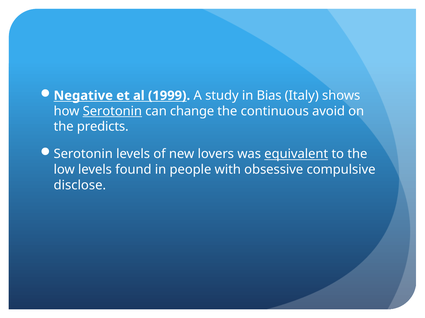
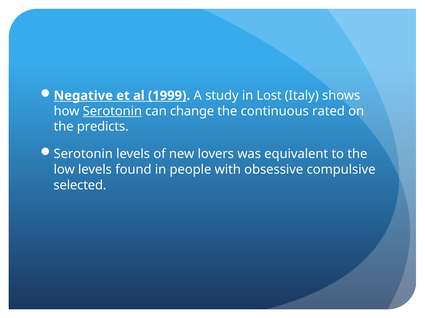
Bias: Bias -> Lost
avoid: avoid -> rated
equivalent underline: present -> none
disclose: disclose -> selected
